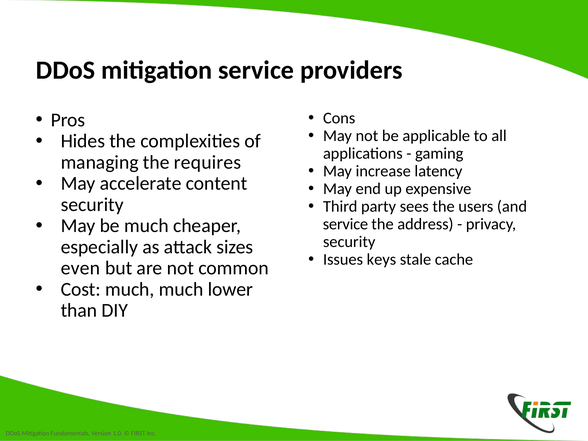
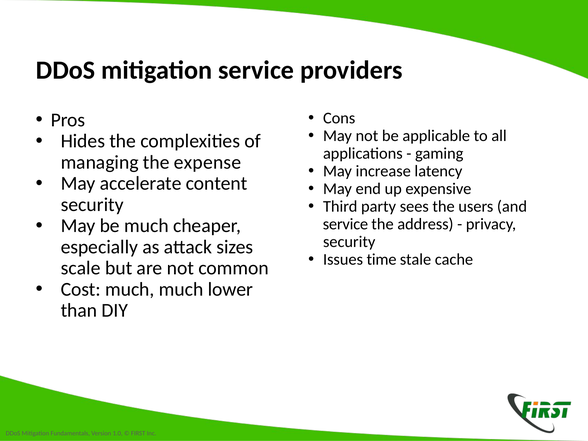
requires: requires -> expense
keys: keys -> time
even: even -> scale
